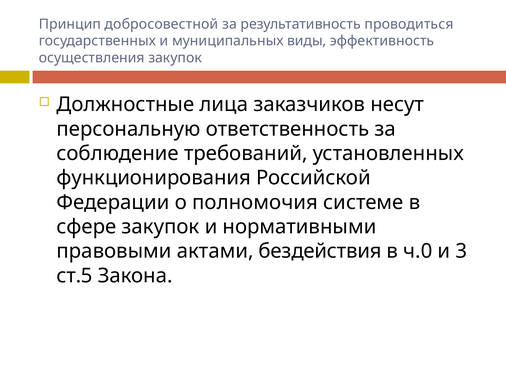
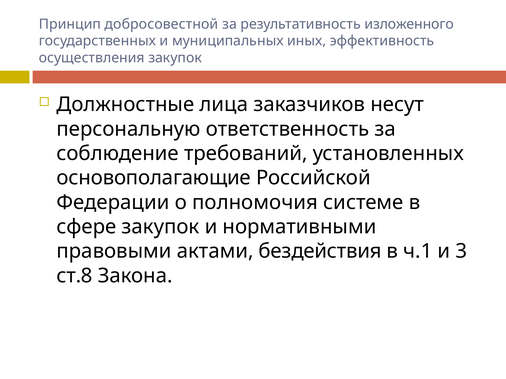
проводиться: проводиться -> изложенного
виды: виды -> иных
функционирования: функционирования -> основополагающие
ч.0: ч.0 -> ч.1
ст.5: ст.5 -> ст.8
